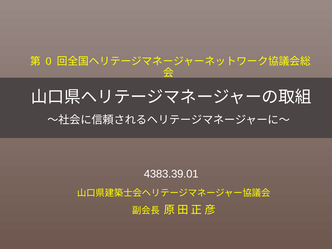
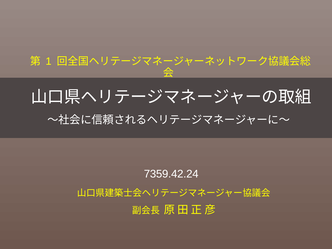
0: 0 -> 1
4383.39.01: 4383.39.01 -> 7359.42.24
